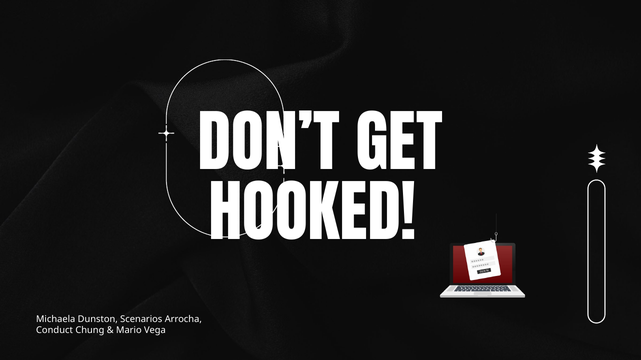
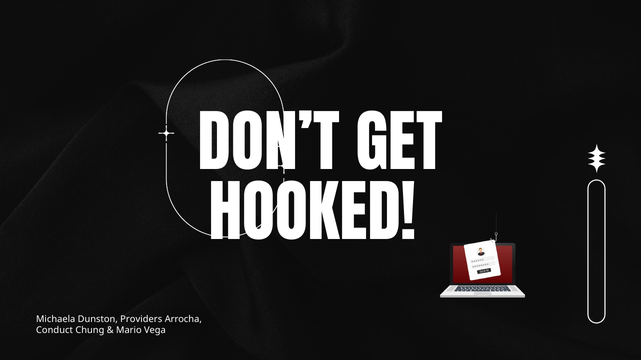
Scenarios: Scenarios -> Providers
